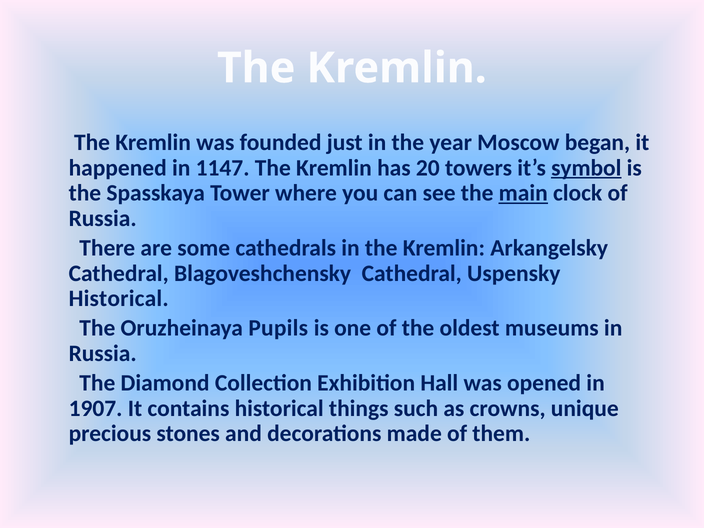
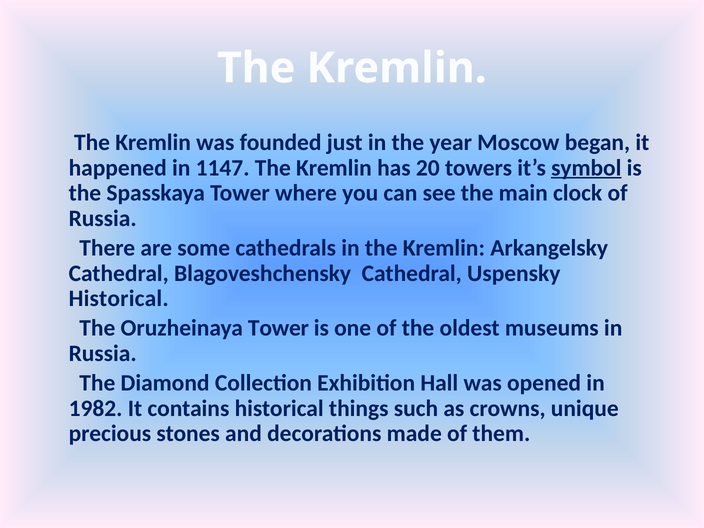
main underline: present -> none
Oruzheinaya Pupils: Pupils -> Tower
1907: 1907 -> 1982
